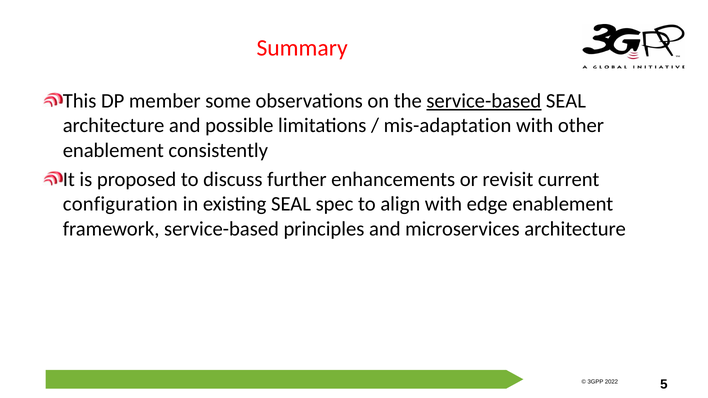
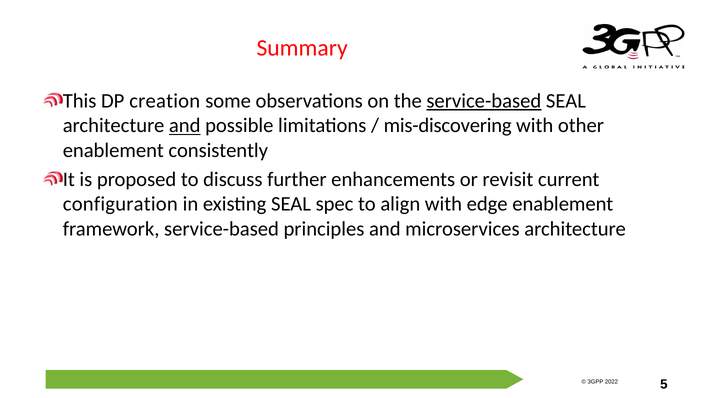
member: member -> creation
and at (185, 126) underline: none -> present
mis-adaptation: mis-adaptation -> mis-discovering
